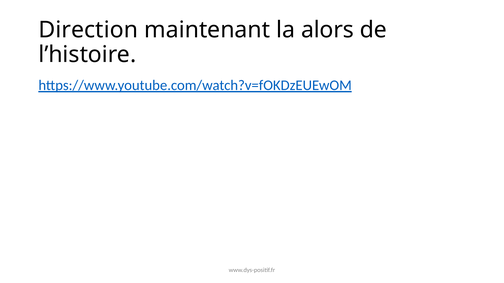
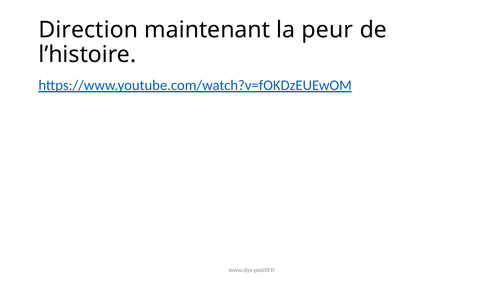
alors: alors -> peur
